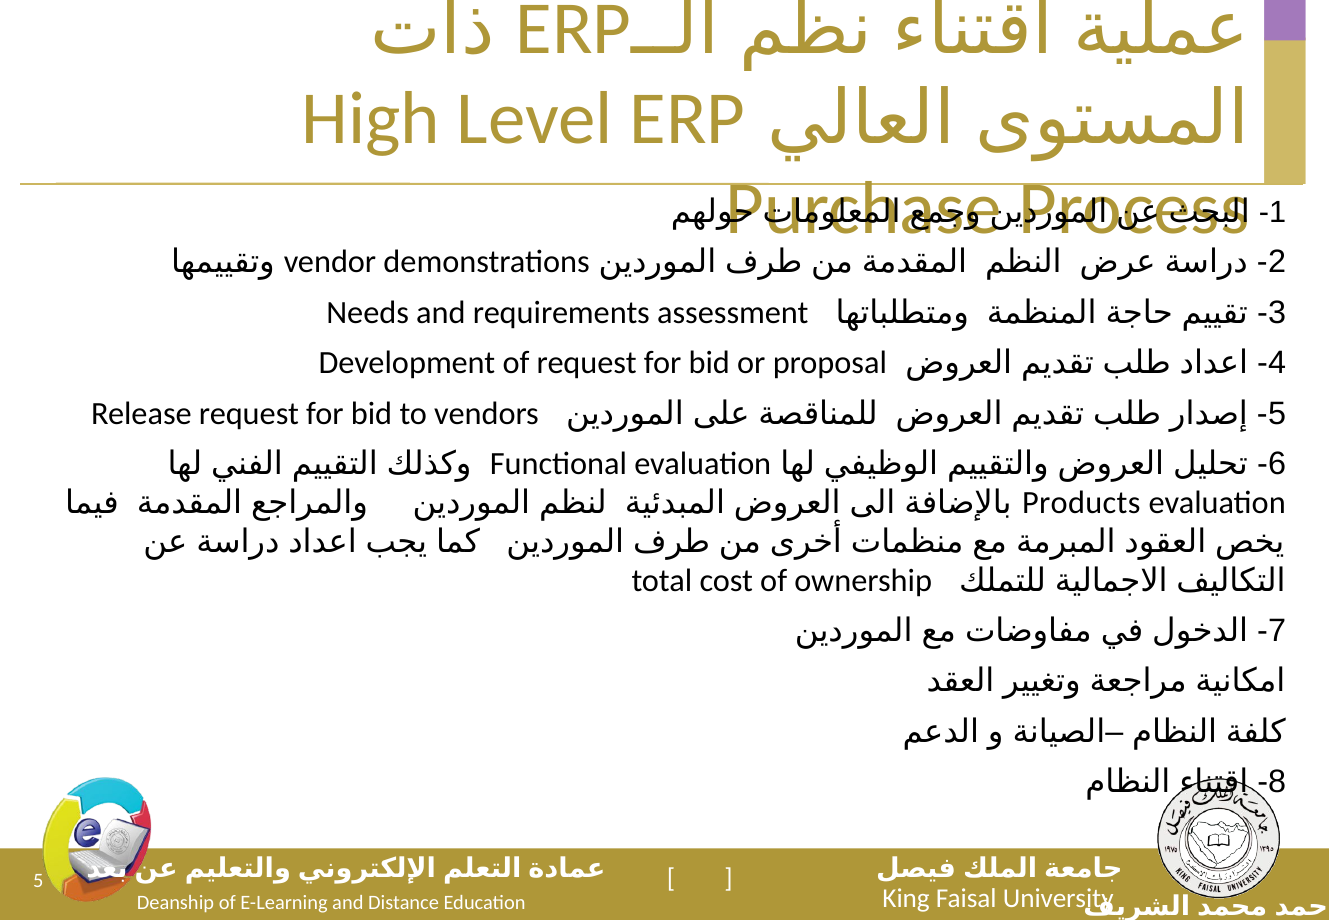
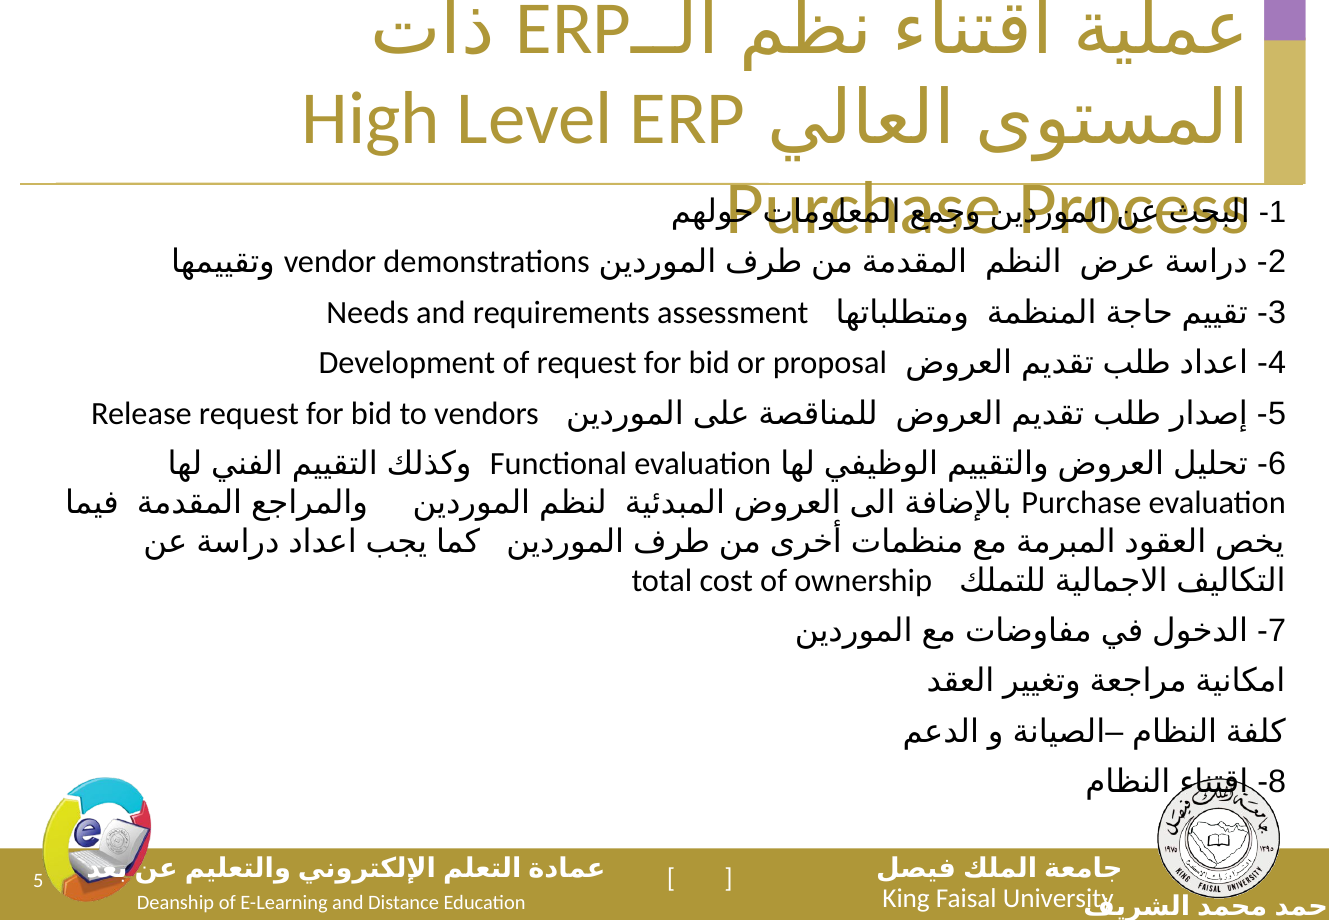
Products at (1081, 503): Products -> Purchase
